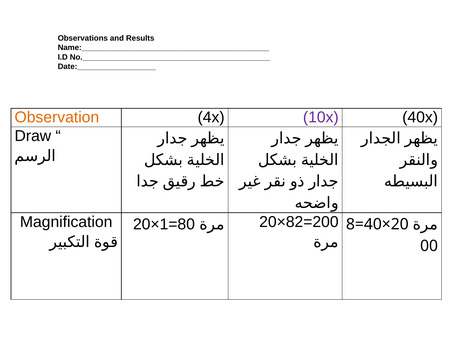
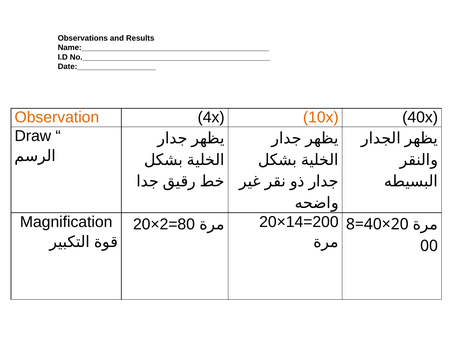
10x colour: purple -> orange
20×1=80: 20×1=80 -> 20×2=80
20×82=200: 20×82=200 -> 20×14=200
